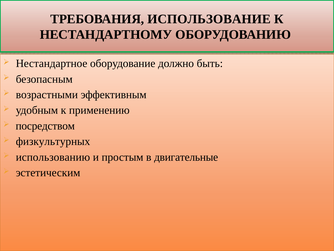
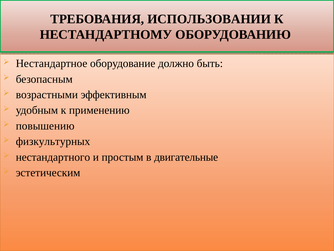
ИСПОЛЬЗОВАНИЕ: ИСПОЛЬЗОВАНИЕ -> ИСПОЛЬЗОВАНИИ
посредством: посредством -> повышению
использованию: использованию -> нестандартного
